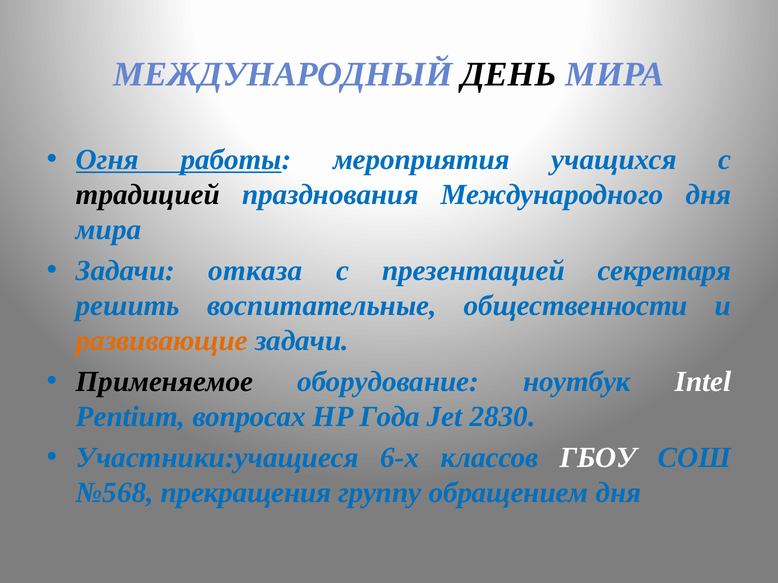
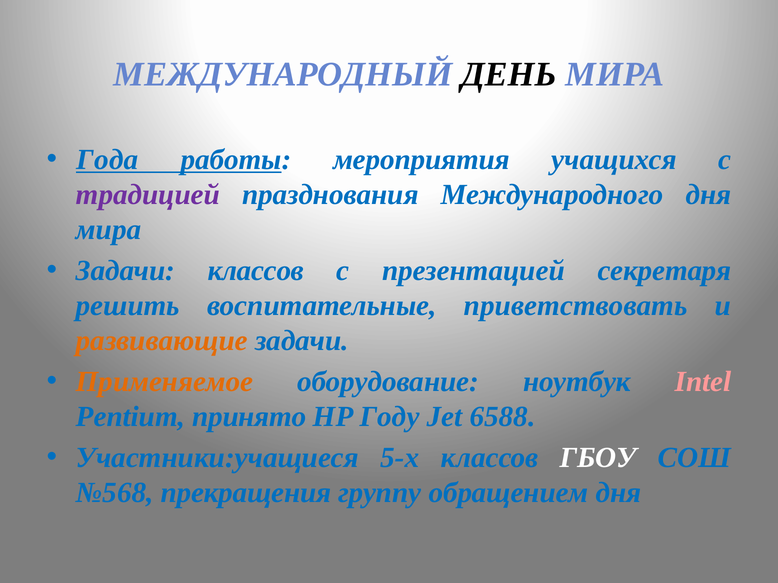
Огня: Огня -> Года
традицией colour: black -> purple
Задачи отказа: отказа -> классов
общественности: общественности -> приветствовать
Применяемое colour: black -> orange
Intel colour: white -> pink
вопросах: вопросах -> принято
Года: Года -> Году
2830: 2830 -> 6588
6-х: 6-х -> 5-х
